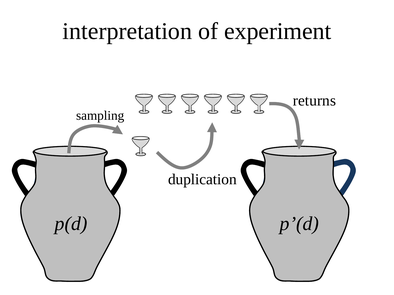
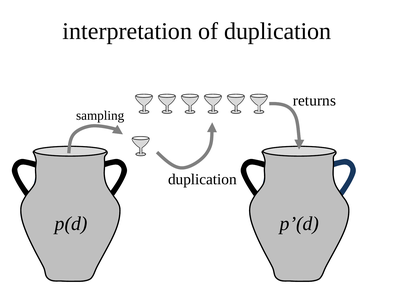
of experiment: experiment -> duplication
